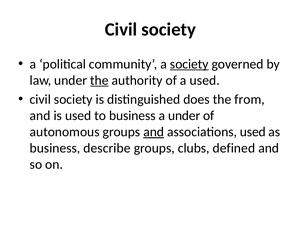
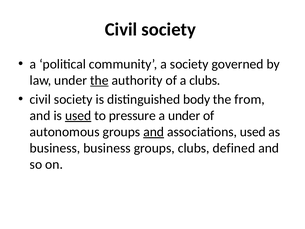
society at (189, 64) underline: present -> none
a used: used -> clubs
does: does -> body
used at (78, 116) underline: none -> present
to business: business -> pressure
business describe: describe -> business
